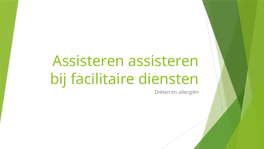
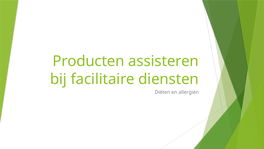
Assisteren at (88, 61): Assisteren -> Producten
